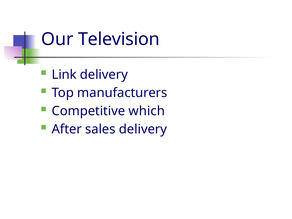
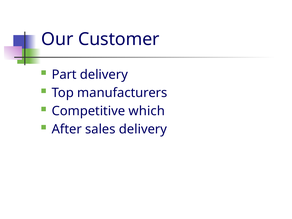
Television: Television -> Customer
Link: Link -> Part
